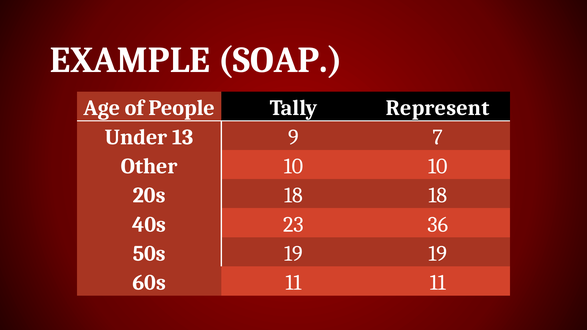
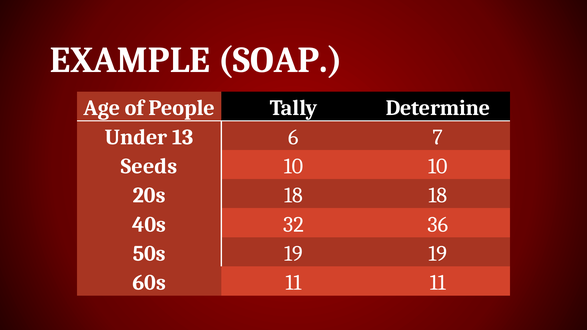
Represent: Represent -> Determine
9: 9 -> 6
Other: Other -> Seeds
23: 23 -> 32
